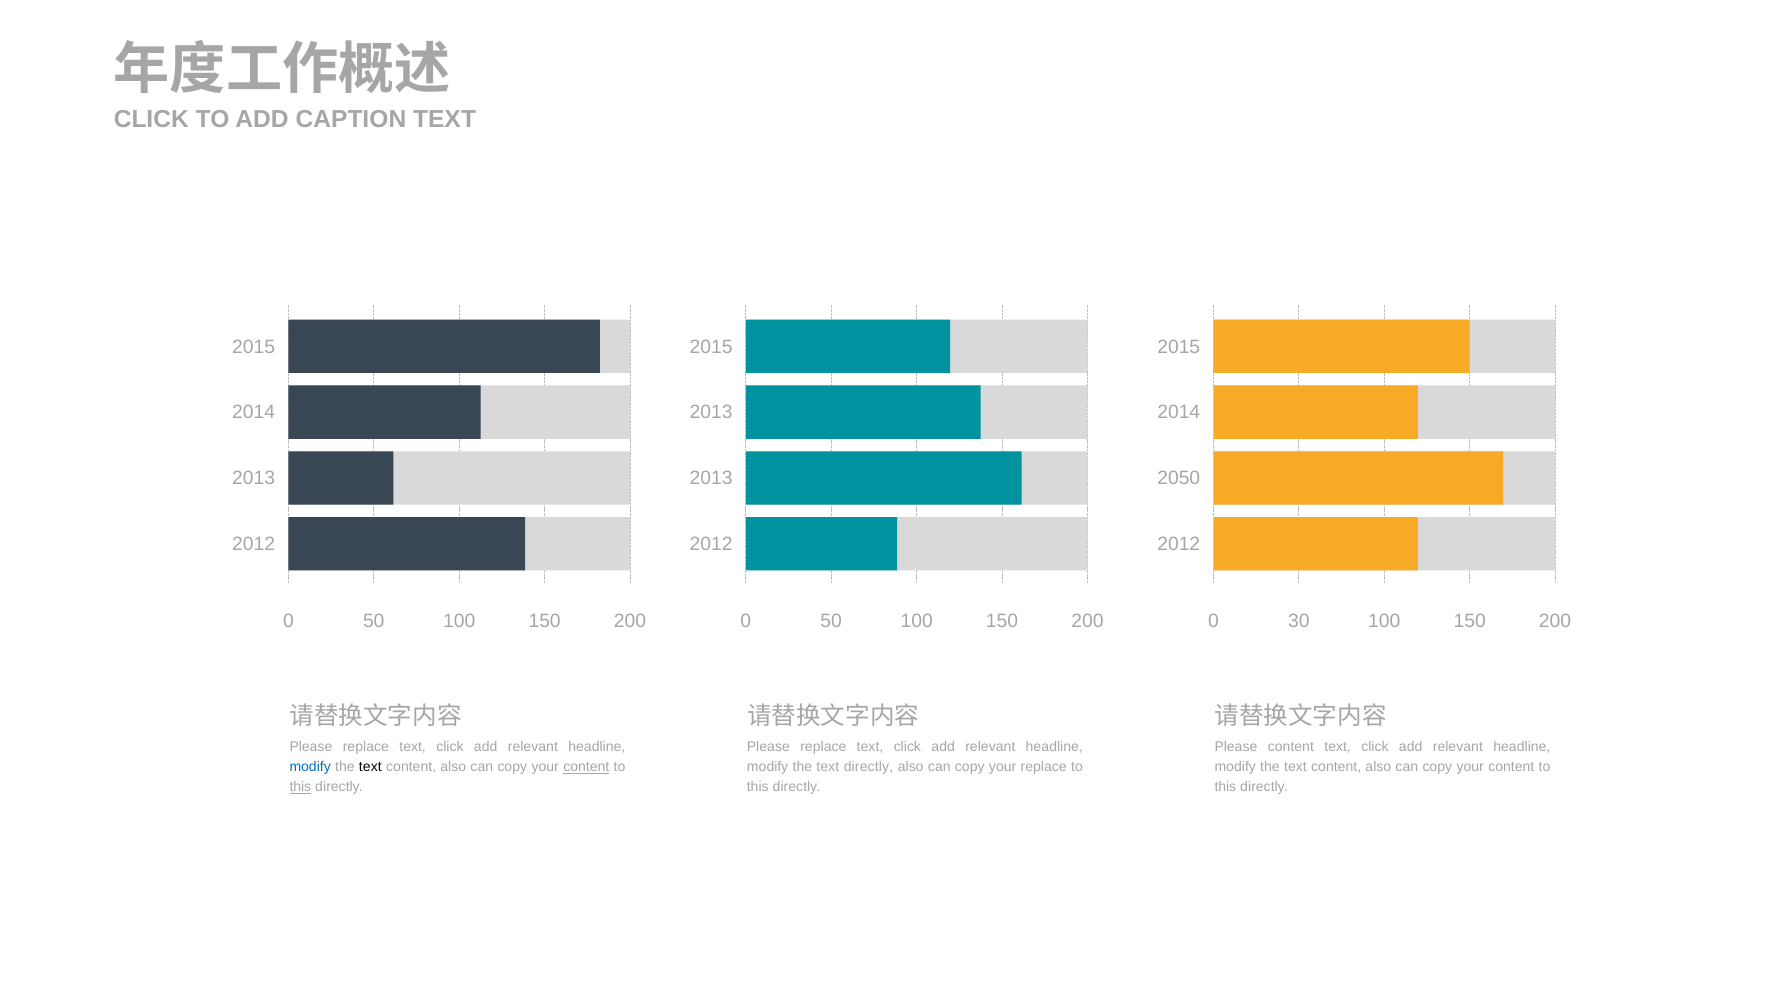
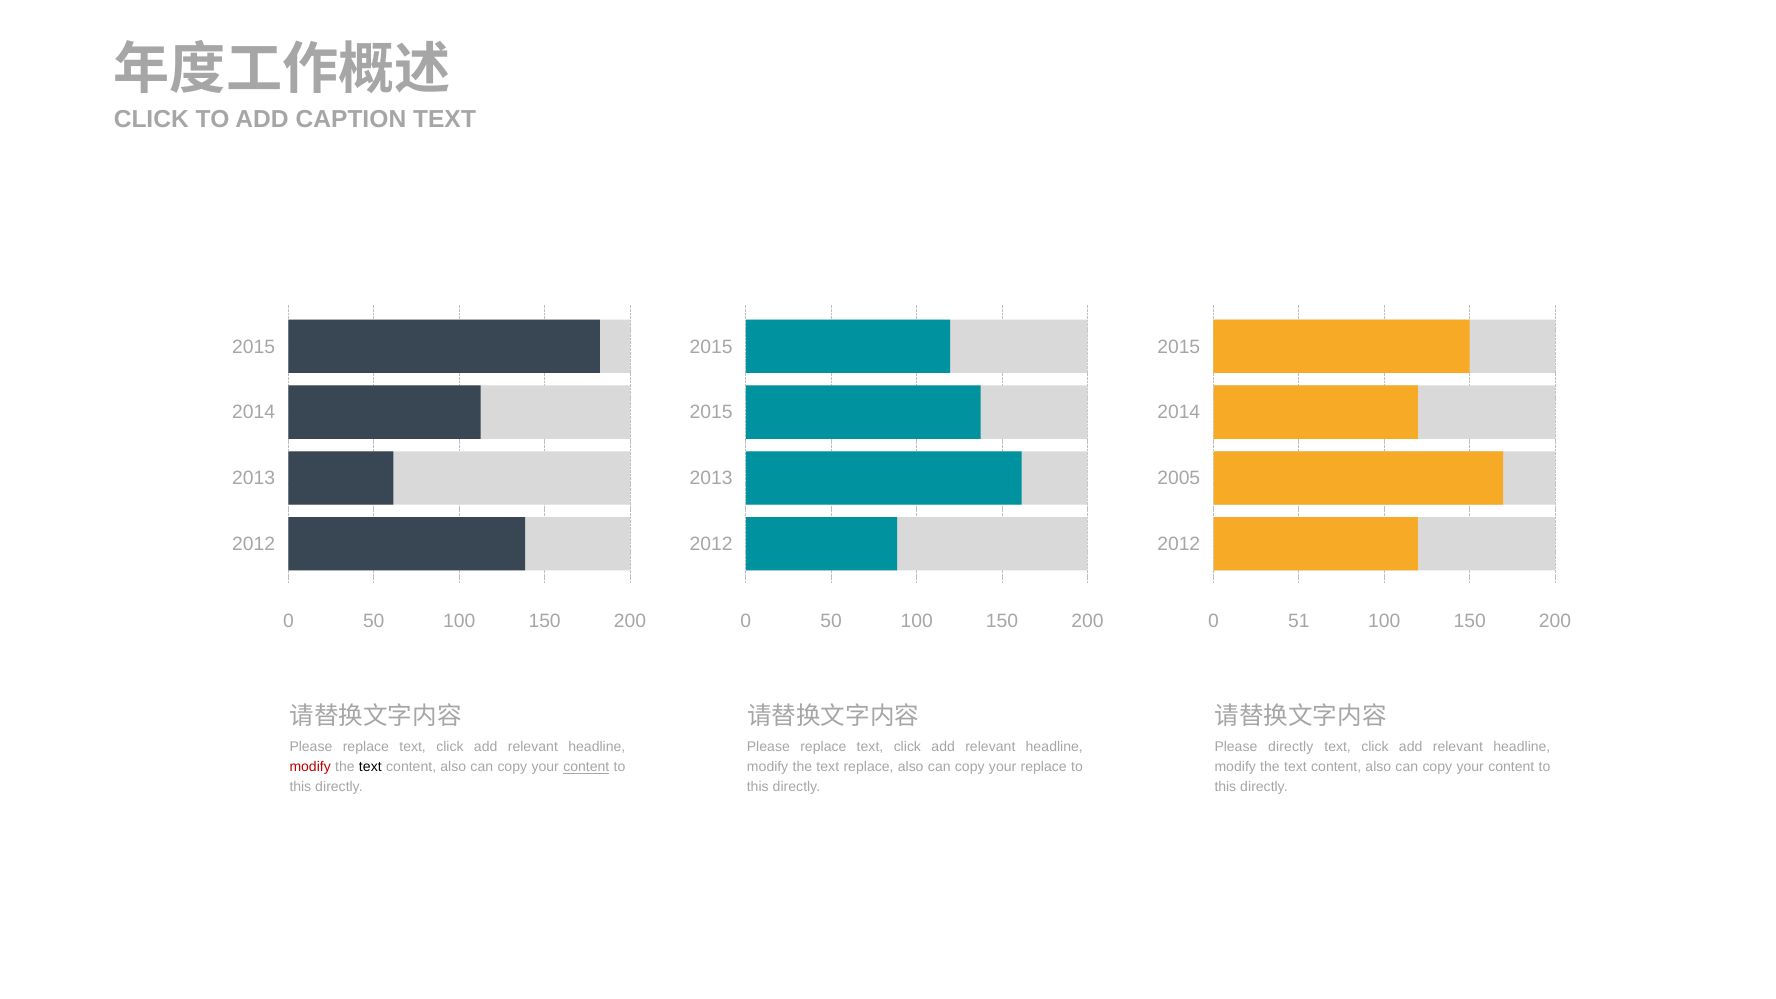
2013 at (711, 413): 2013 -> 2015
2050: 2050 -> 2005
30: 30 -> 51
Please content: content -> directly
modify at (310, 767) colour: blue -> red
text directly: directly -> replace
this at (300, 787) underline: present -> none
